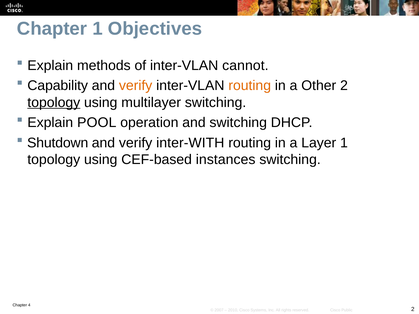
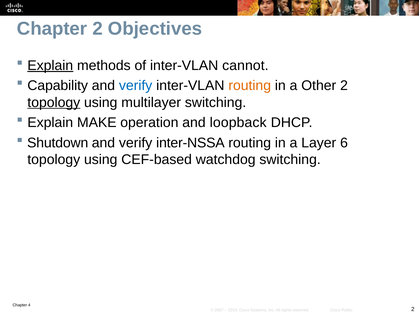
Chapter 1: 1 -> 2
Explain at (50, 65) underline: none -> present
verify at (136, 86) colour: orange -> blue
POOL: POOL -> MAKE
and switching: switching -> loopback
inter-WITH: inter-WITH -> inter-NSSA
Layer 1: 1 -> 6
instances: instances -> watchdog
